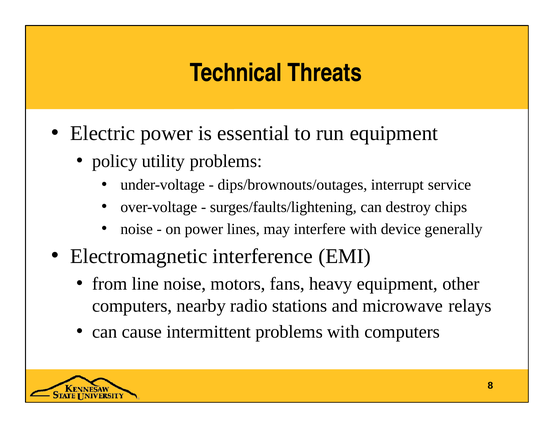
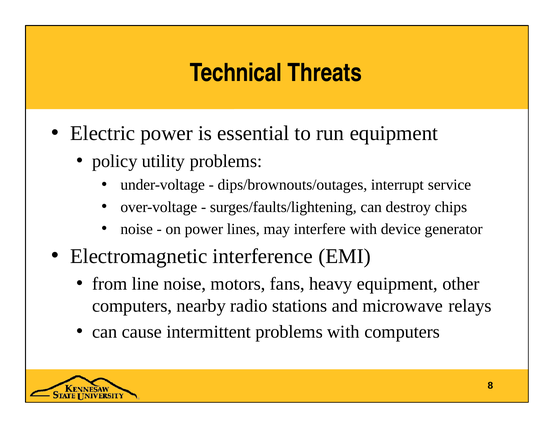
generally: generally -> generator
